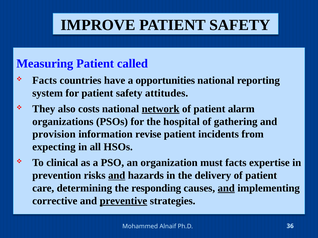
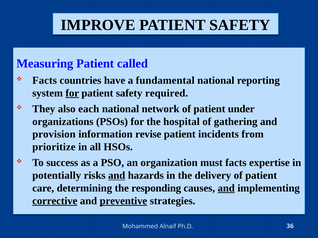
opportunities: opportunities -> fundamental
for at (72, 93) underline: none -> present
attitudes: attitudes -> required
costs: costs -> each
network underline: present -> none
alarm: alarm -> under
expecting: expecting -> prioritize
clinical: clinical -> success
prevention: prevention -> potentially
corrective underline: none -> present
